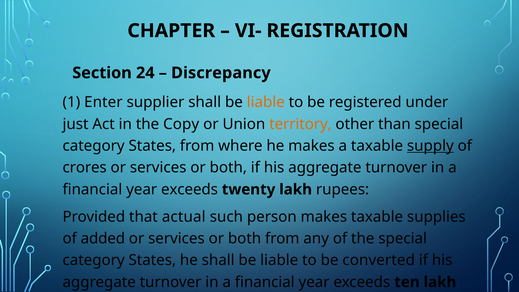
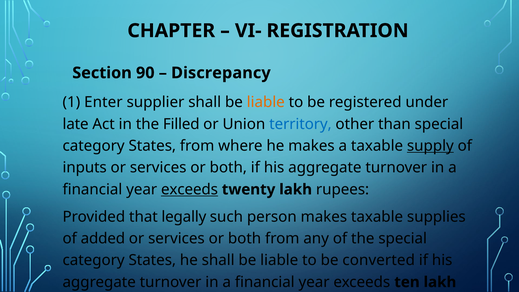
24: 24 -> 90
just: just -> late
Copy: Copy -> Filled
territory colour: orange -> blue
crores: crores -> inputs
exceeds at (189, 189) underline: none -> present
actual: actual -> legally
